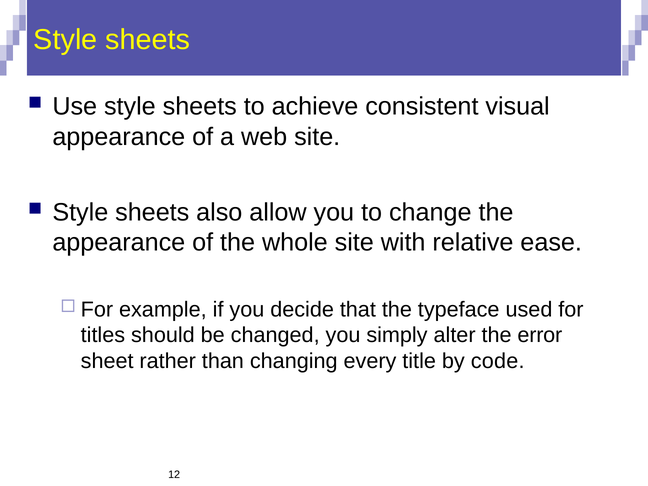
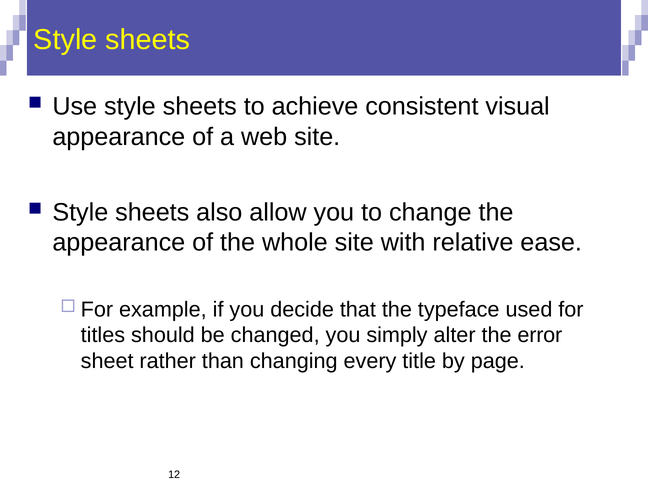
code: code -> page
